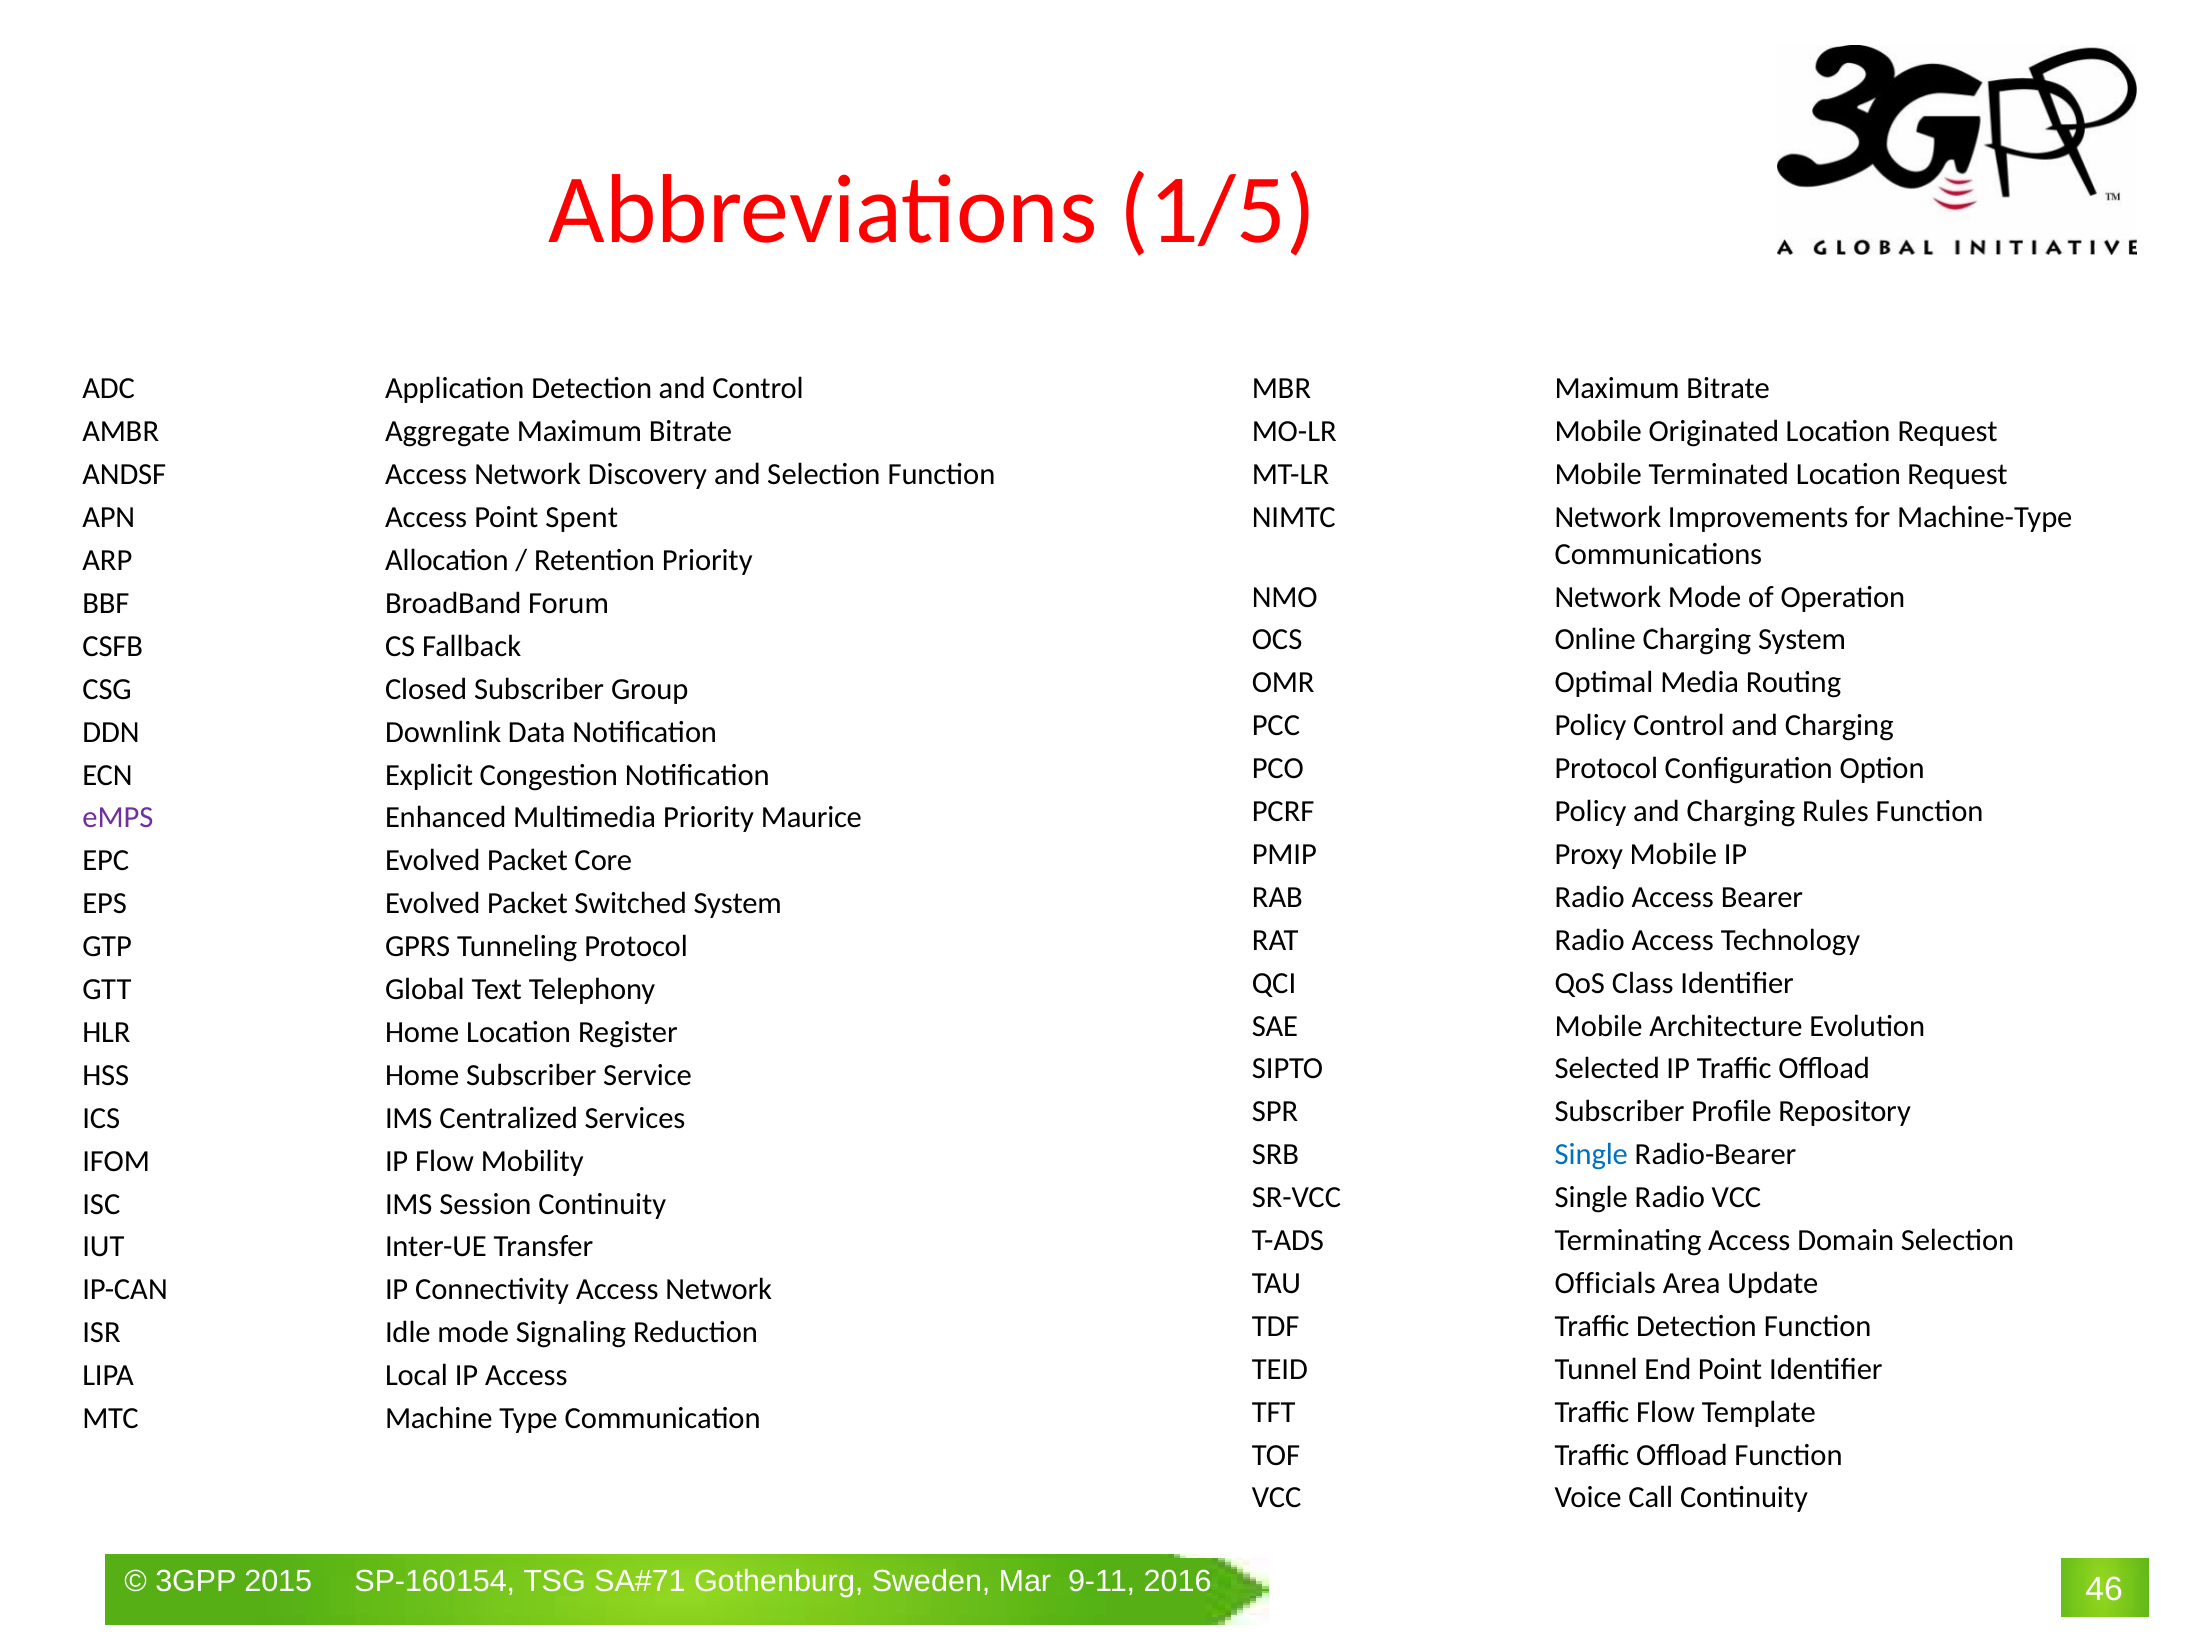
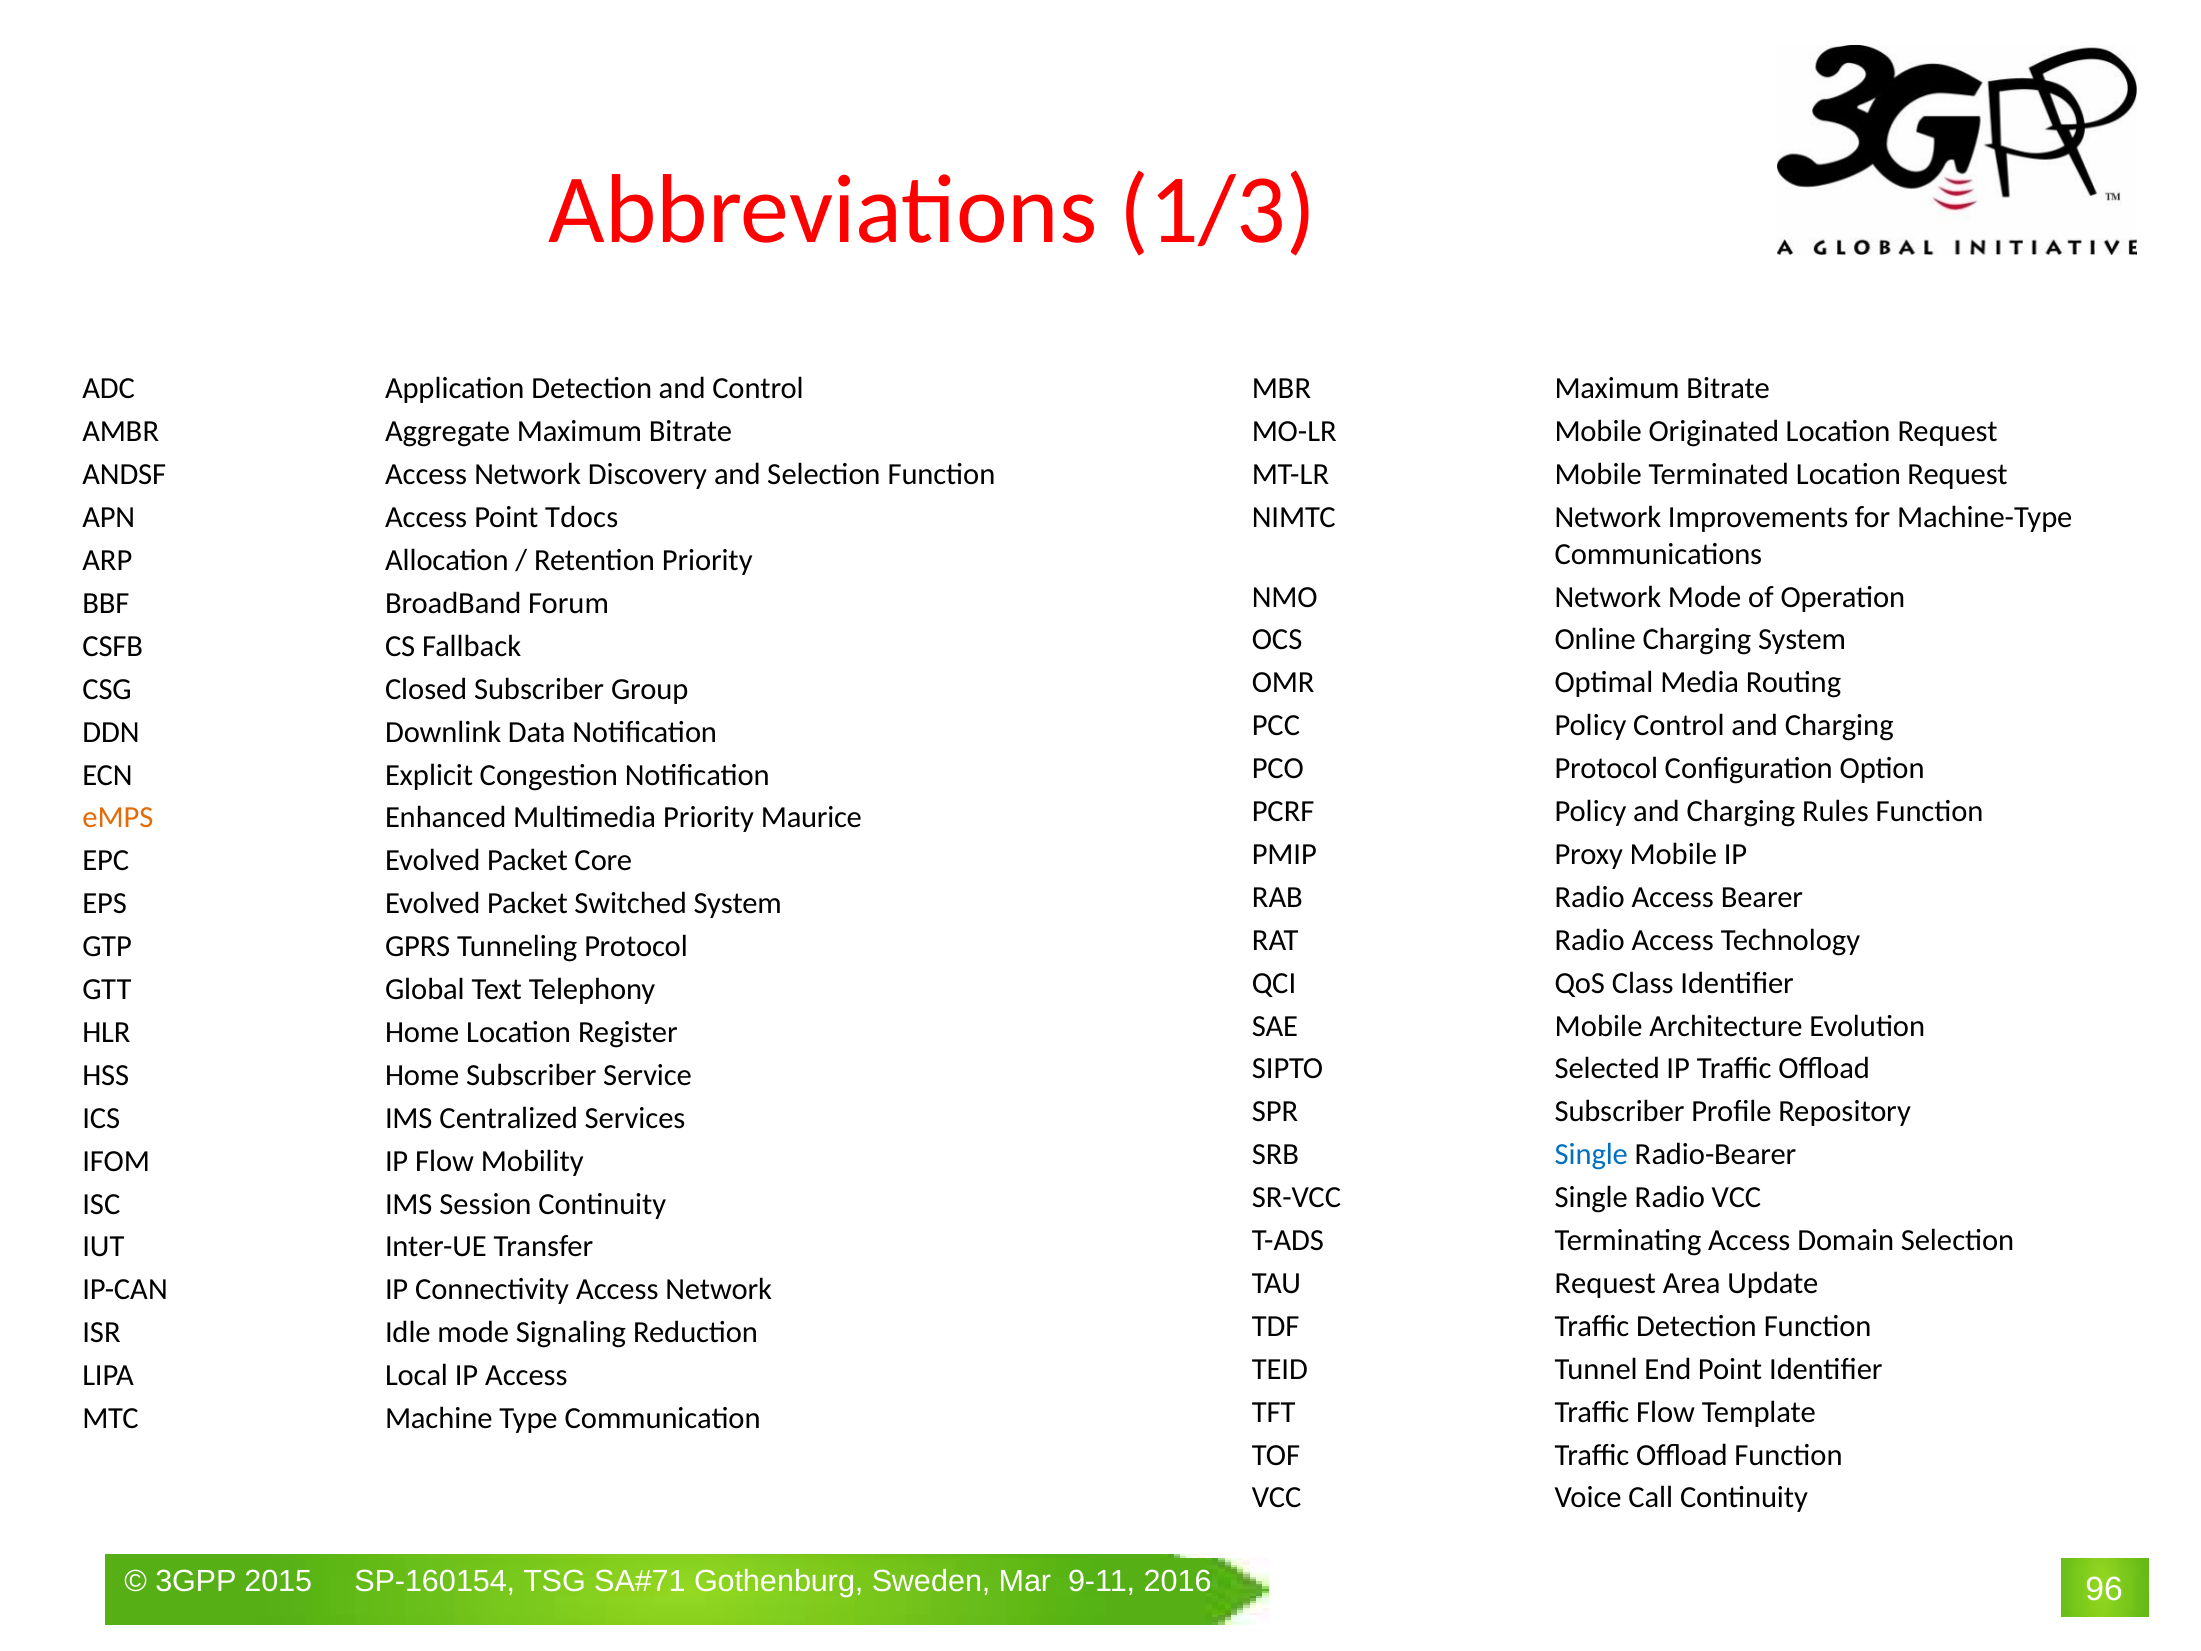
1/5: 1/5 -> 1/3
Spent: Spent -> Tdocs
eMPS colour: purple -> orange
TAU Officials: Officials -> Request
46: 46 -> 96
